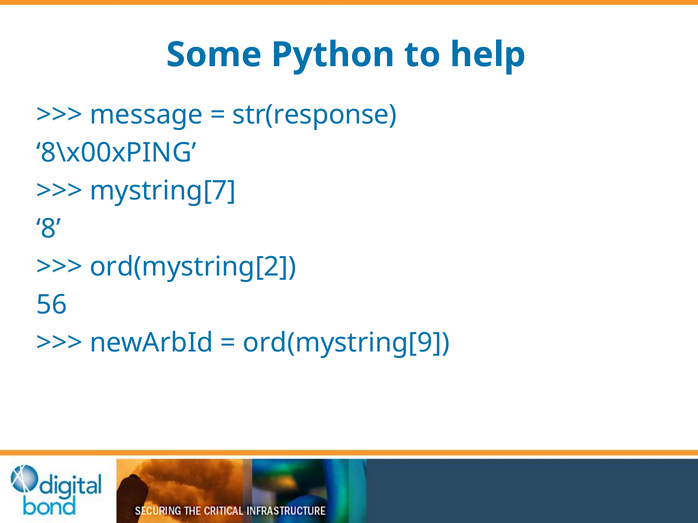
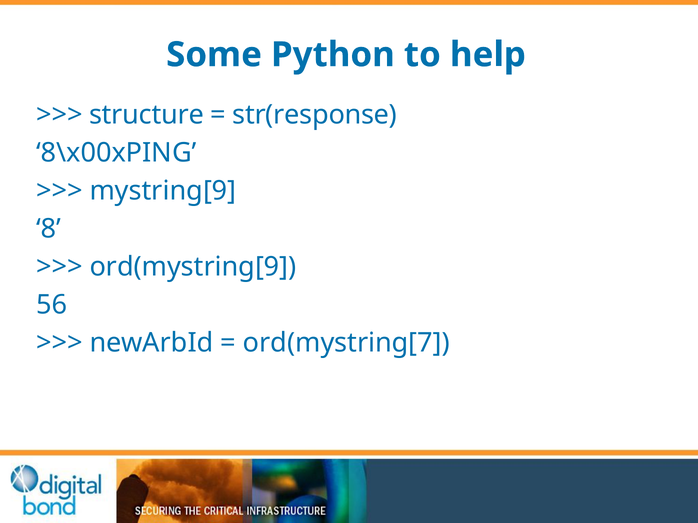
message: message -> structure
mystring[7: mystring[7 -> mystring[9
ord(mystring[2: ord(mystring[2 -> ord(mystring[9
ord(mystring[9: ord(mystring[9 -> ord(mystring[7
